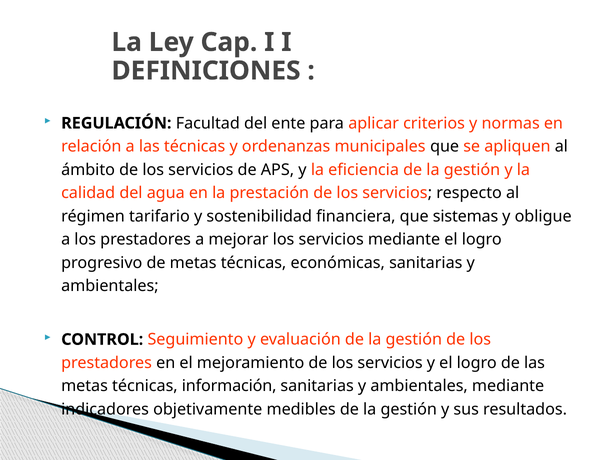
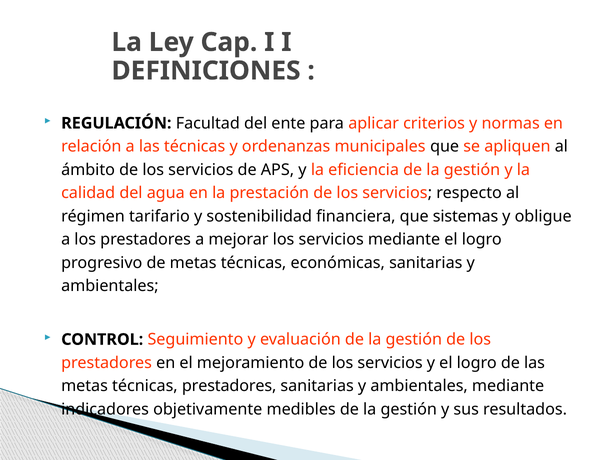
técnicas información: información -> prestadores
